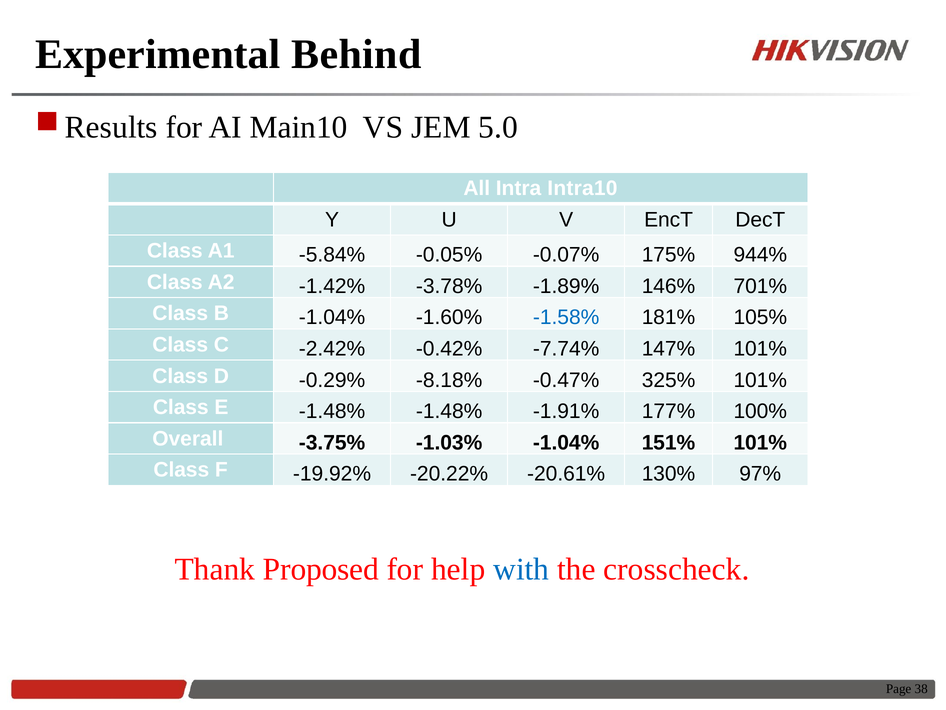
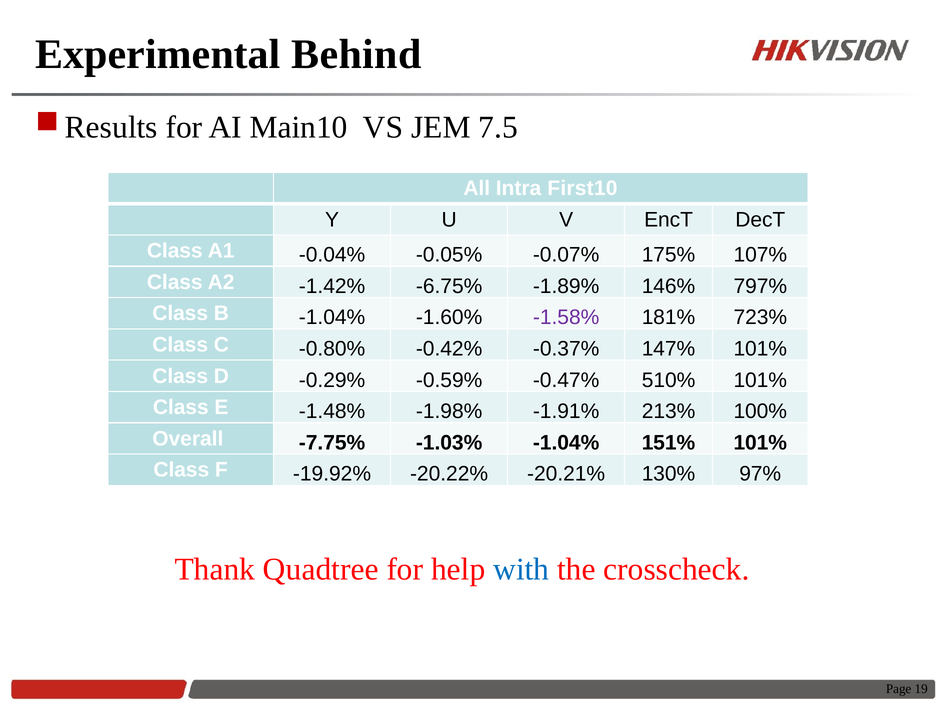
5.0: 5.0 -> 7.5
Intra10: Intra10 -> First10
-5.84%: -5.84% -> -0.04%
944%: 944% -> 107%
-3.78%: -3.78% -> -6.75%
701%: 701% -> 797%
-1.58% colour: blue -> purple
105%: 105% -> 723%
-2.42%: -2.42% -> -0.80%
-7.74%: -7.74% -> -0.37%
-8.18%: -8.18% -> -0.59%
325%: 325% -> 510%
-1.48% -1.48%: -1.48% -> -1.98%
177%: 177% -> 213%
-3.75%: -3.75% -> -7.75%
-20.61%: -20.61% -> -20.21%
Proposed: Proposed -> Quadtree
38: 38 -> 19
